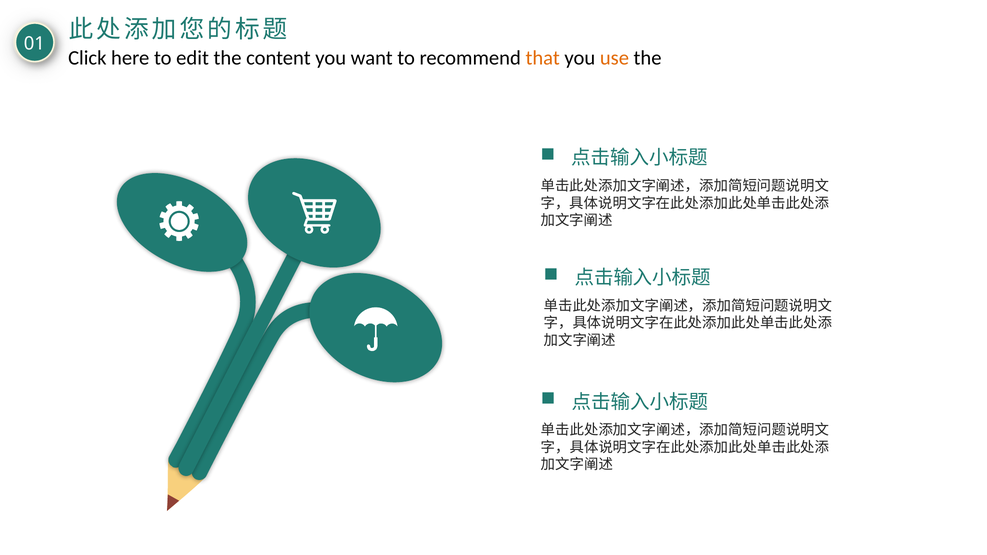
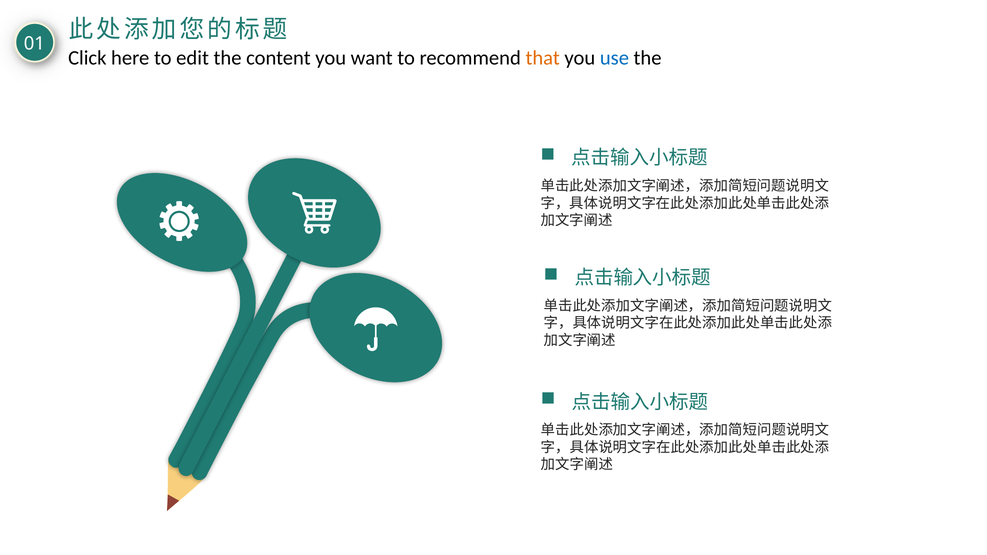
use colour: orange -> blue
